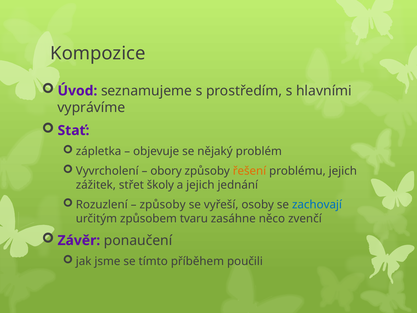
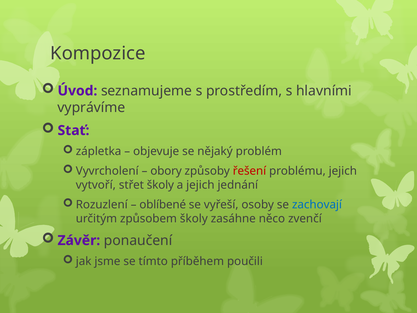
řešení colour: orange -> red
zážitek: zážitek -> vytvoří
způsoby at (163, 205): způsoby -> oblíbené
způsobem tvaru: tvaru -> školy
